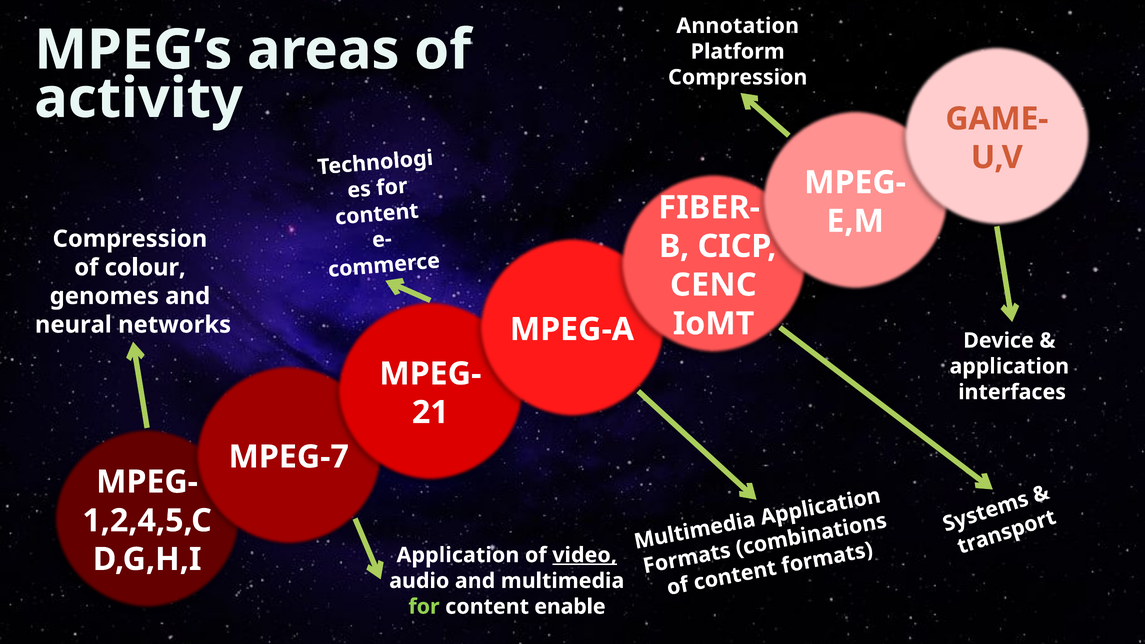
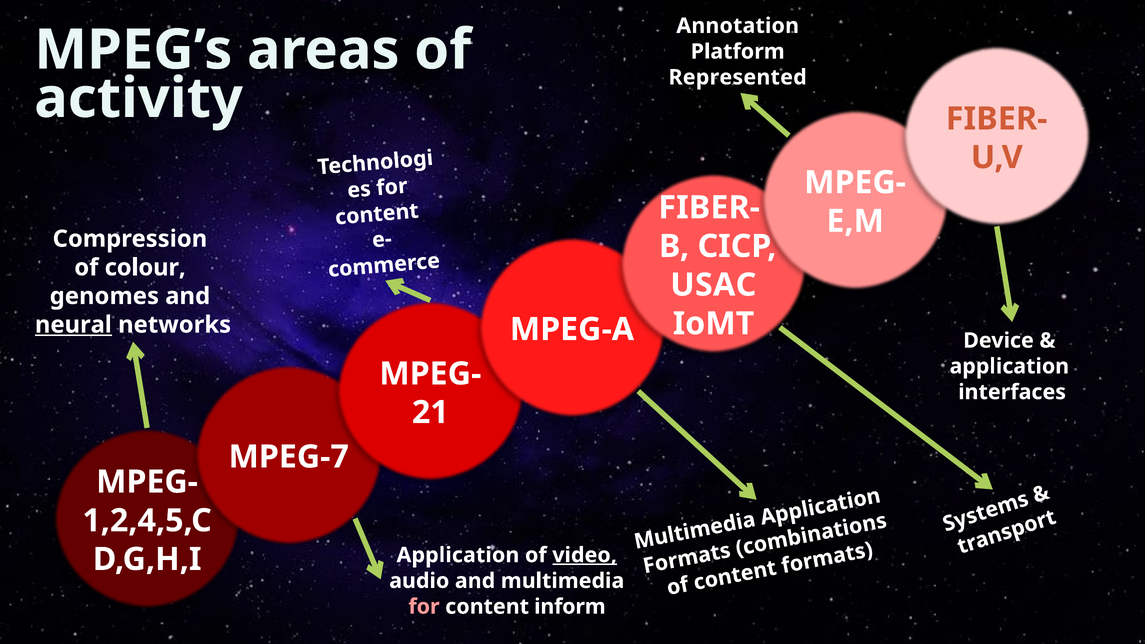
Compression at (738, 77): Compression -> Represented
GAME- at (997, 119): GAME- -> FIBER-
CENC: CENC -> USAC
neural underline: none -> present
for at (424, 607) colour: light green -> pink
enable: enable -> inform
